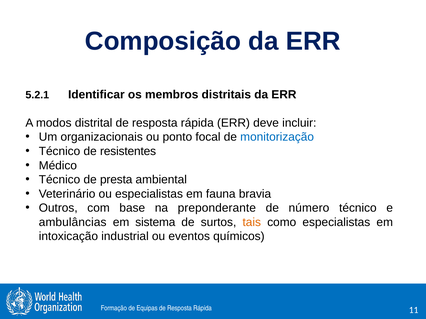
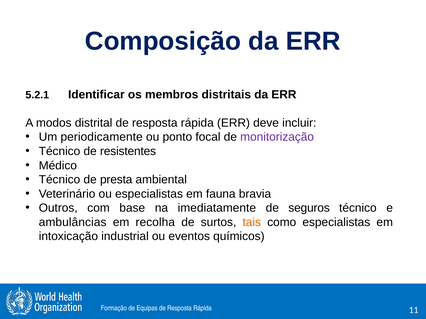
organizacionais: organizacionais -> periodicamente
monitorização colour: blue -> purple
preponderante: preponderante -> imediatamente
número: número -> seguros
sistema: sistema -> recolha
